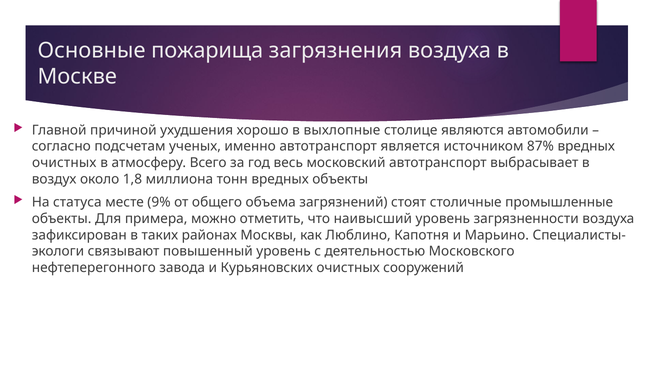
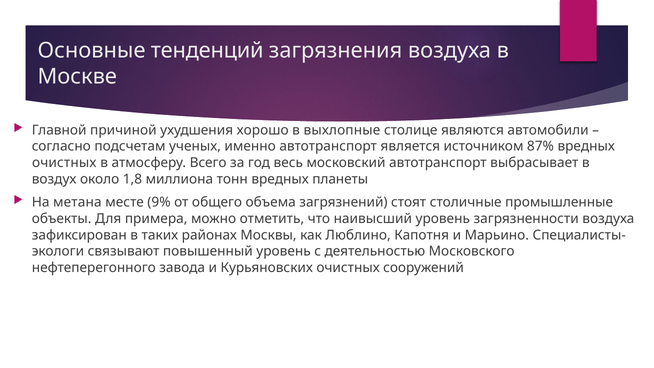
пожарища: пожарища -> тенденций
вредных объекты: объекты -> планеты
статуса: статуса -> метана
